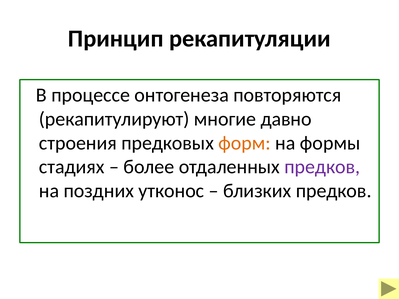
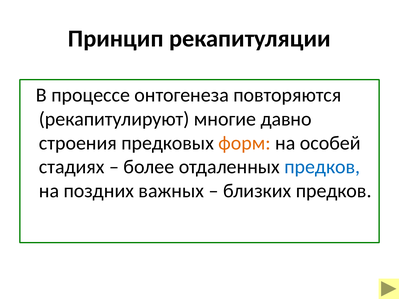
формы: формы -> особей
предков at (322, 167) colour: purple -> blue
утконос: утконос -> важных
